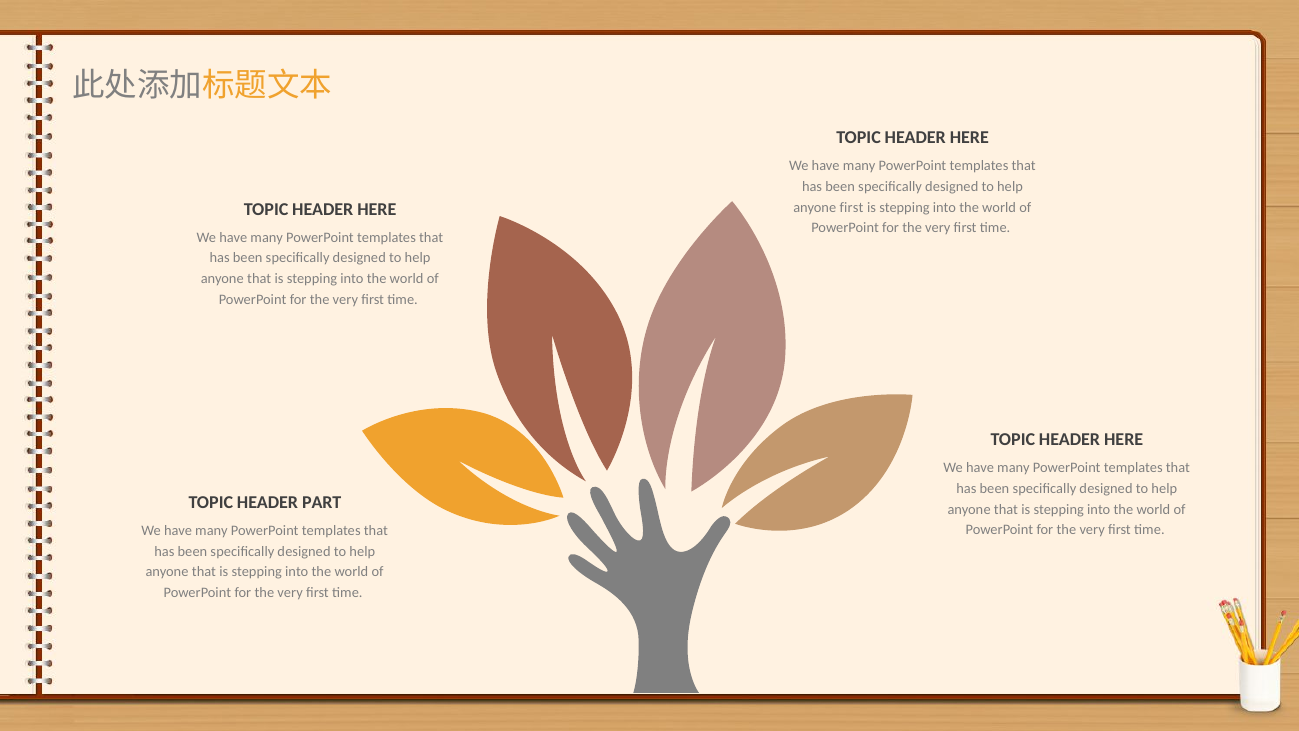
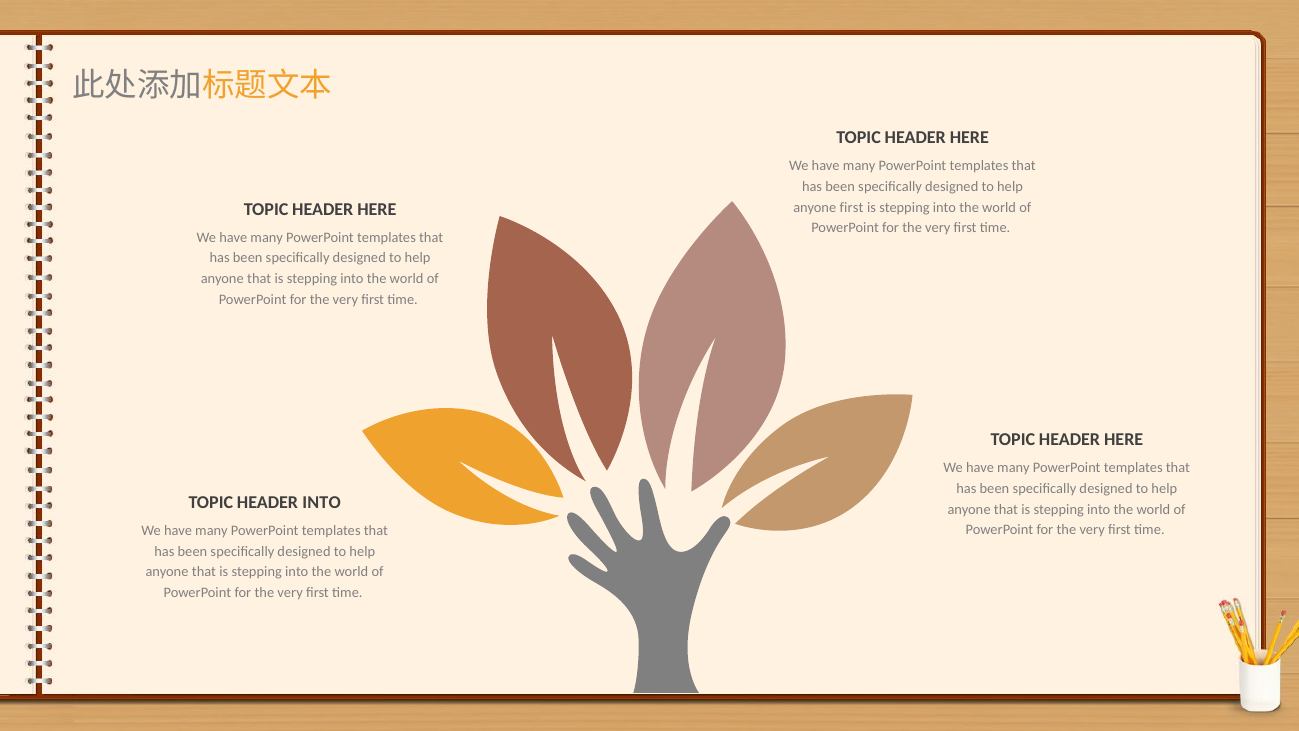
HEADER PART: PART -> INTO
